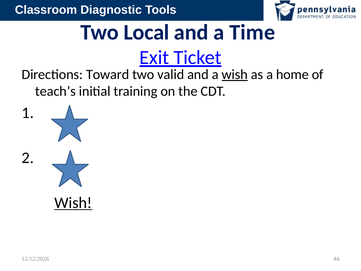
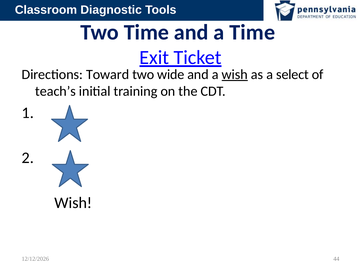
Two Local: Local -> Time
valid: valid -> wide
home: home -> select
Wish at (73, 203) underline: present -> none
